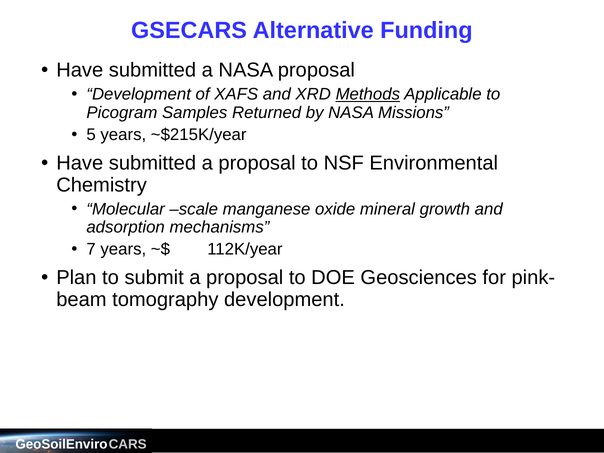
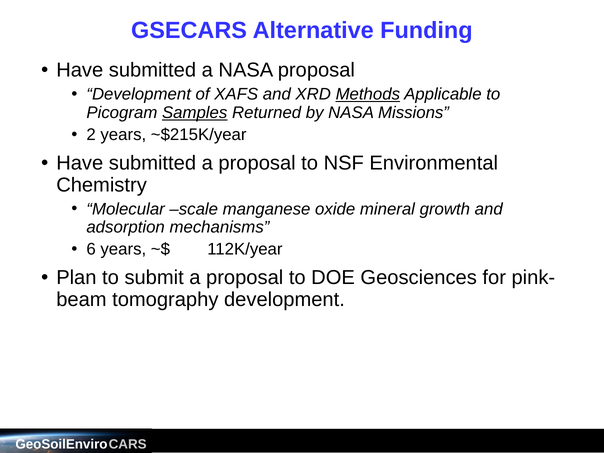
Samples underline: none -> present
5: 5 -> 2
7: 7 -> 6
